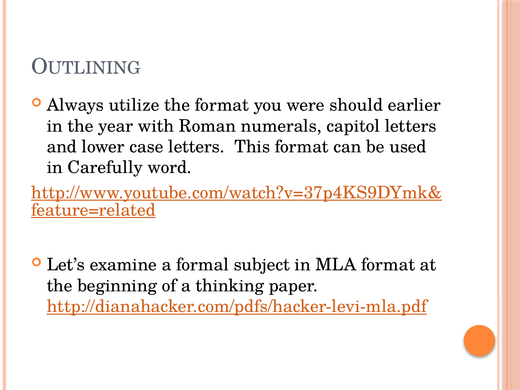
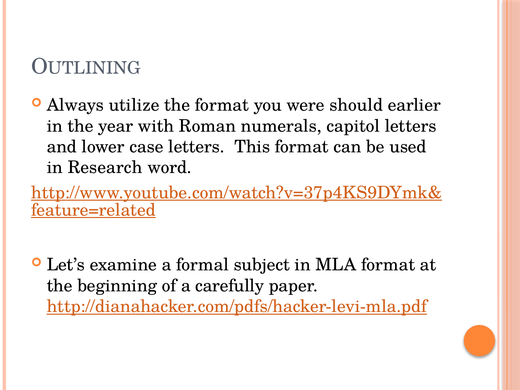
Carefully: Carefully -> Research
thinking: thinking -> carefully
